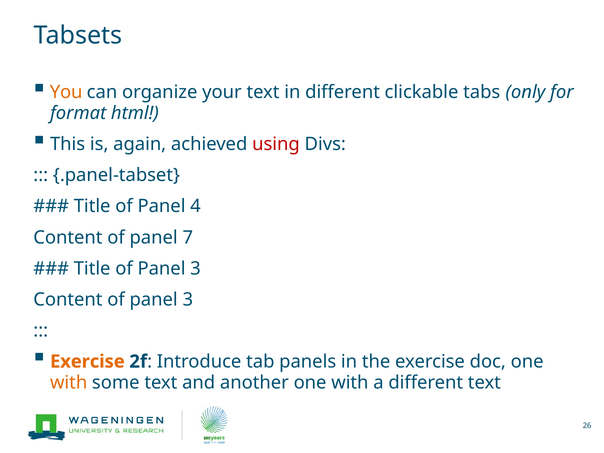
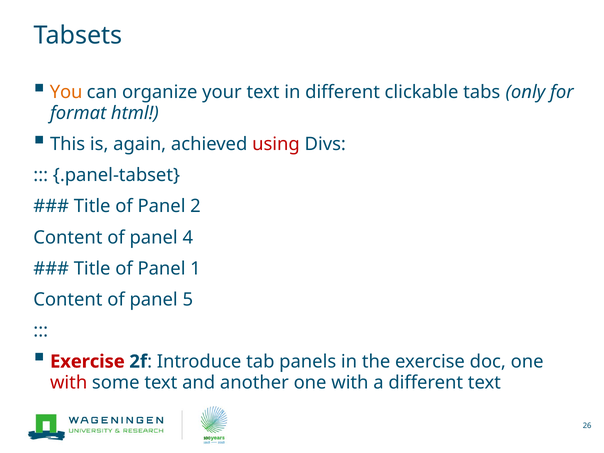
4: 4 -> 2
7: 7 -> 4
Title of Panel 3: 3 -> 1
Content of panel 3: 3 -> 5
Exercise at (87, 362) colour: orange -> red
with at (69, 383) colour: orange -> red
